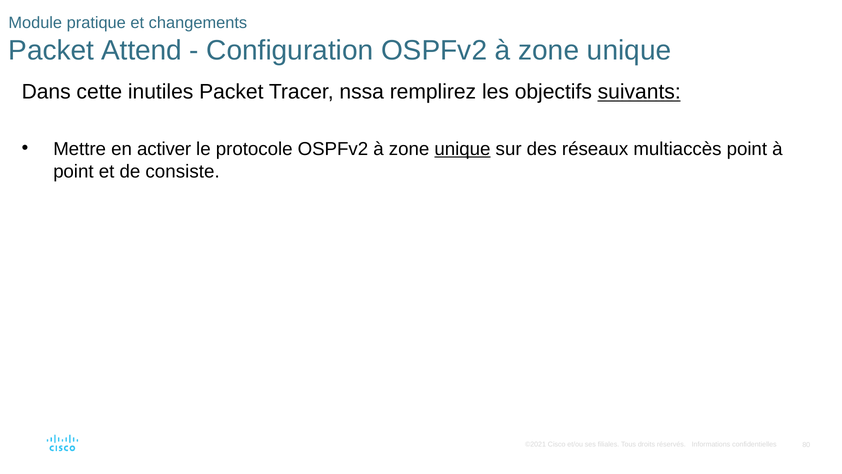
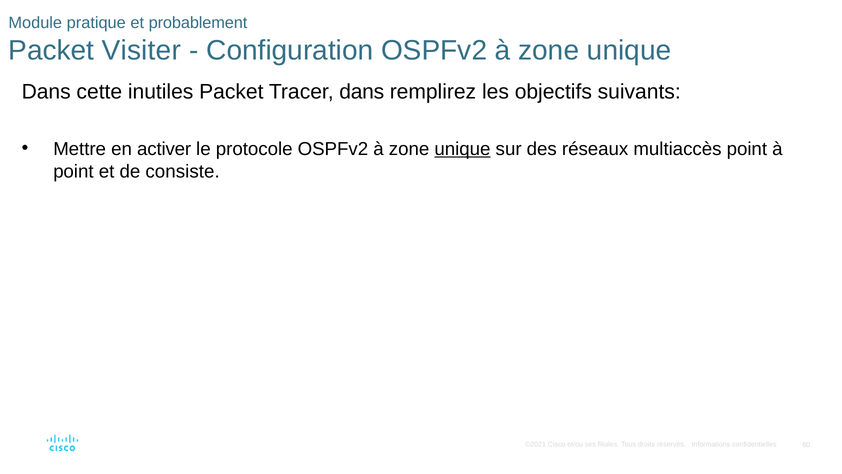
changements: changements -> probablement
Attend: Attend -> Visiter
Tracer nssa: nssa -> dans
suivants underline: present -> none
